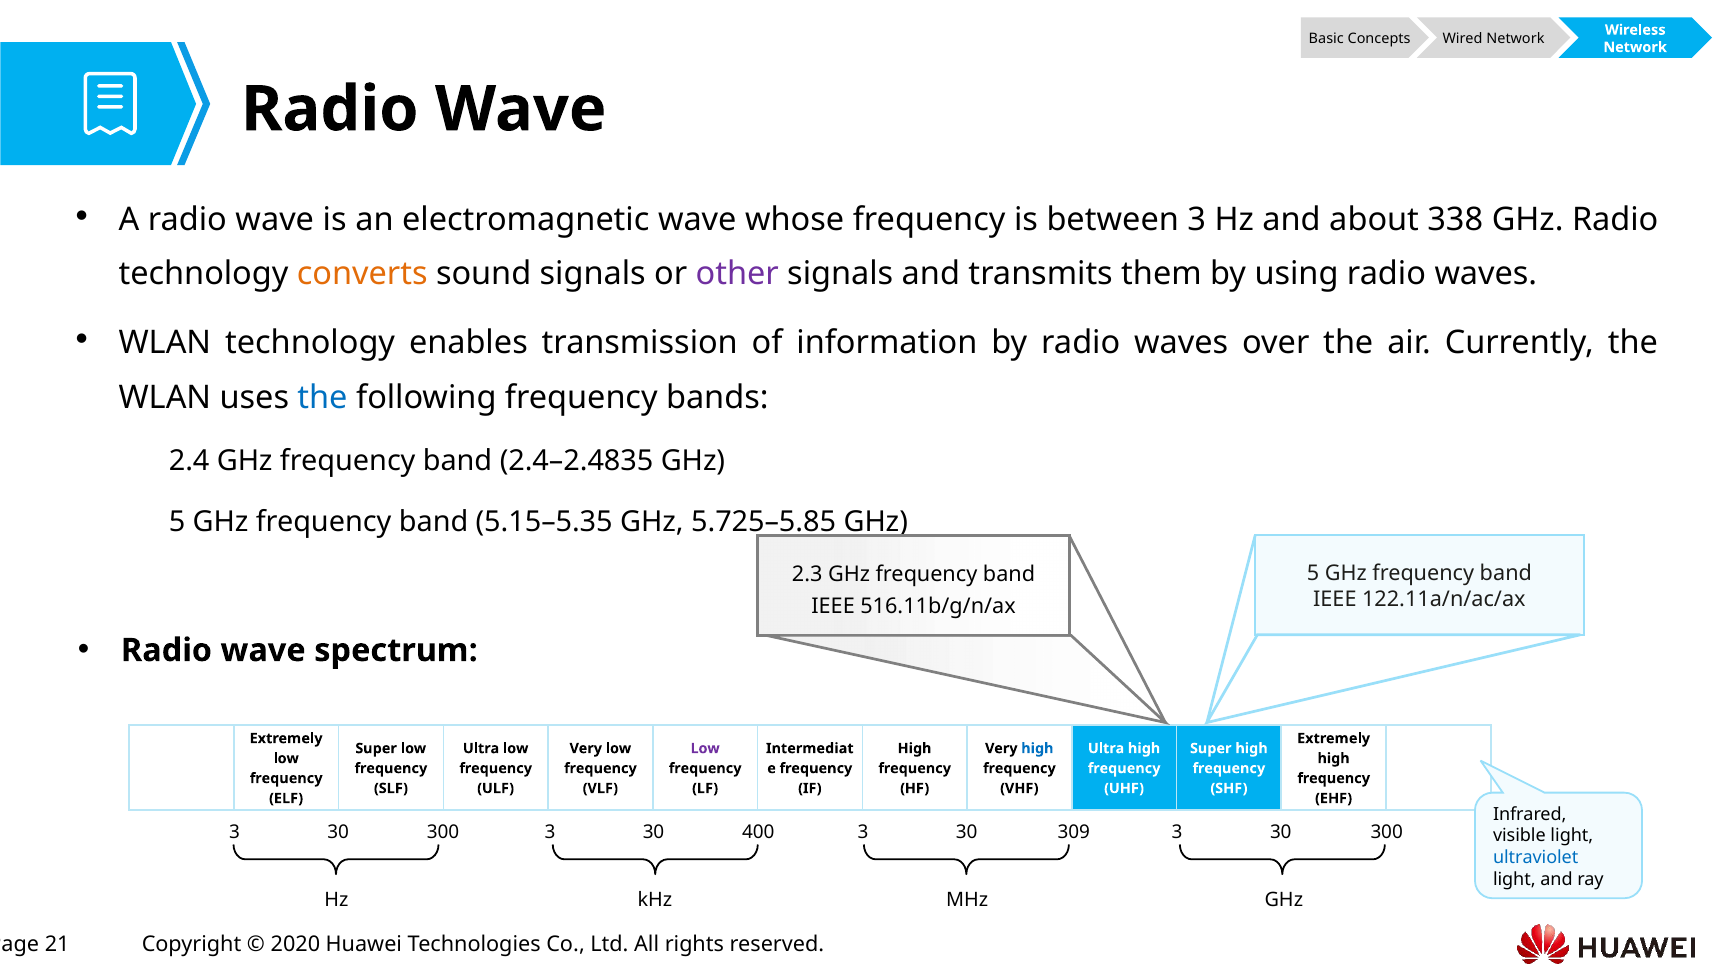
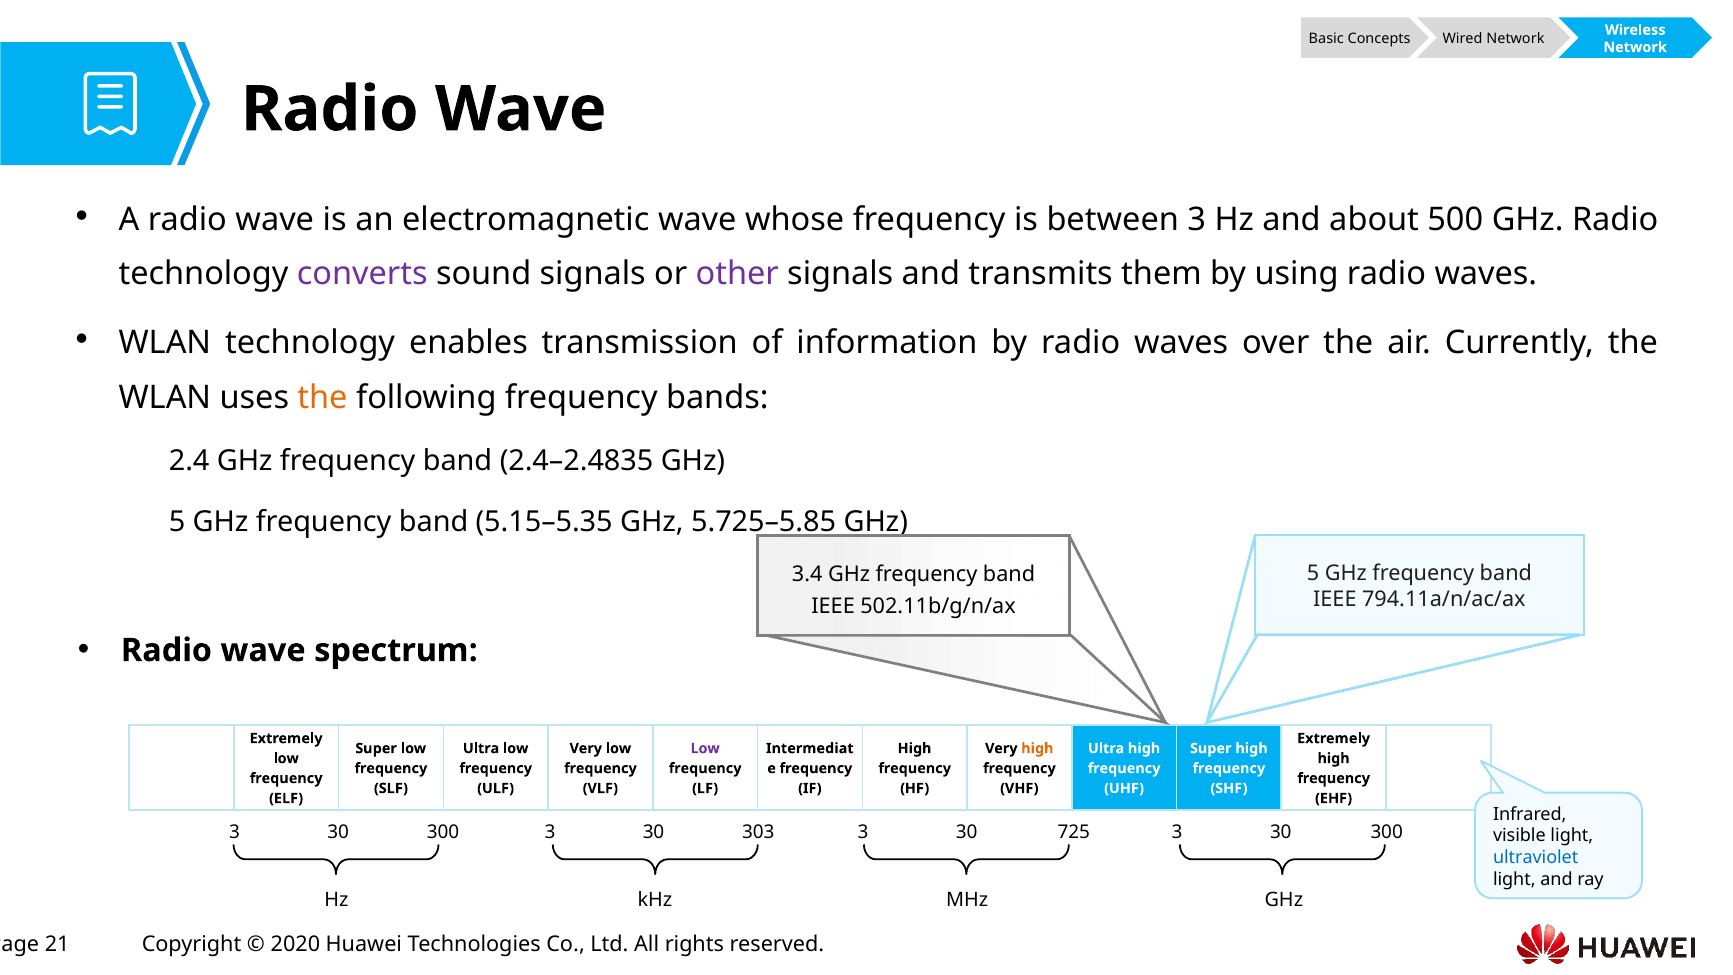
338: 338 -> 500
converts colour: orange -> purple
the at (322, 398) colour: blue -> orange
2.3: 2.3 -> 3.4
122.11a/n/ac/ax: 122.11a/n/ac/ax -> 794.11a/n/ac/ax
516.11b/g/n/ax: 516.11b/g/n/ax -> 502.11b/g/n/ax
high at (1037, 748) colour: blue -> orange
400: 400 -> 303
309: 309 -> 725
